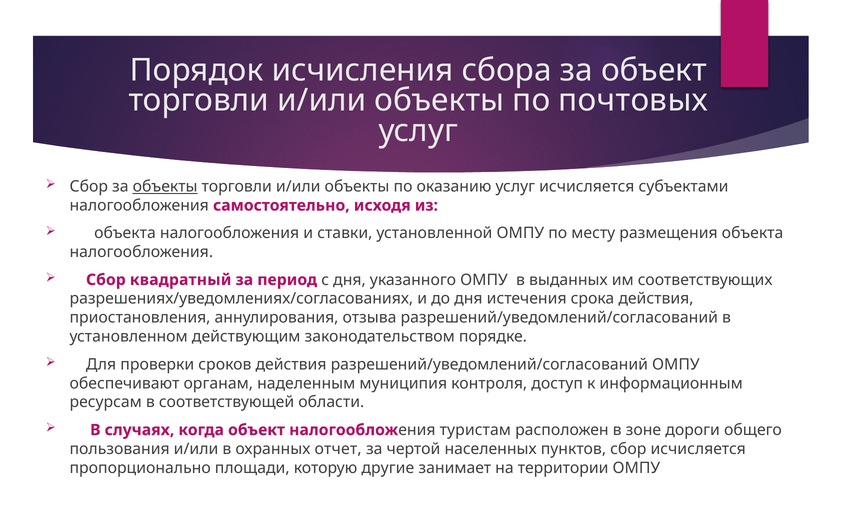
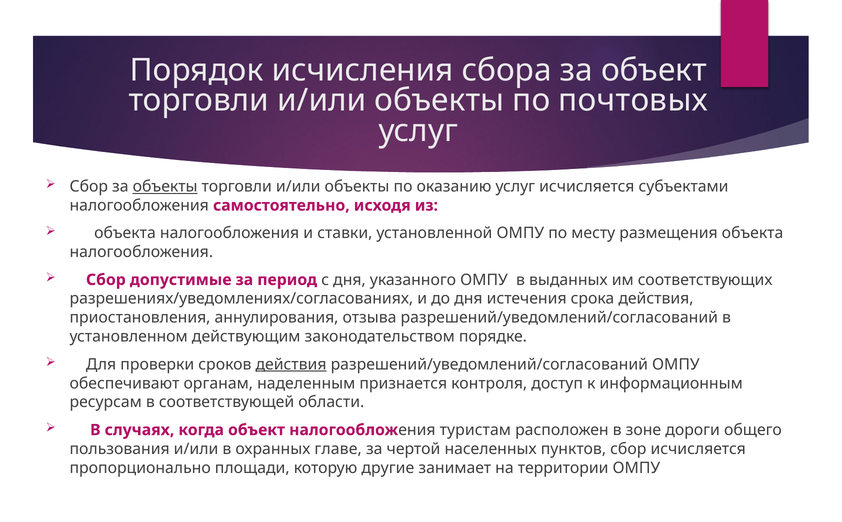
квадратный: квадратный -> допустимые
действия at (291, 364) underline: none -> present
муниципия: муниципия -> признается
отчет: отчет -> главе
